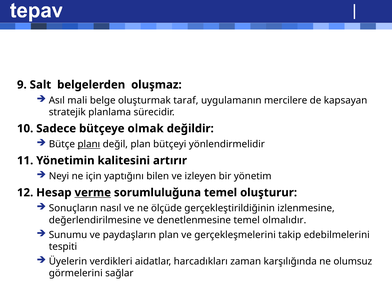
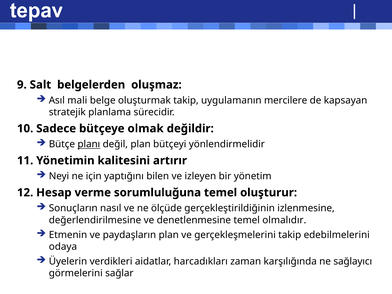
oluşturmak taraf: taraf -> takip
verme underline: present -> none
Sunumu: Sunumu -> Etmenin
tespiti: tespiti -> odaya
olumsuz: olumsuz -> sağlayıcı
